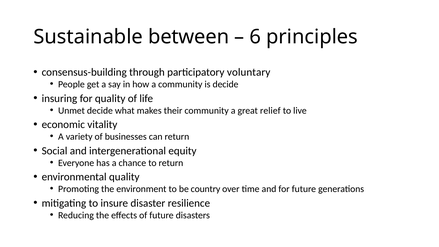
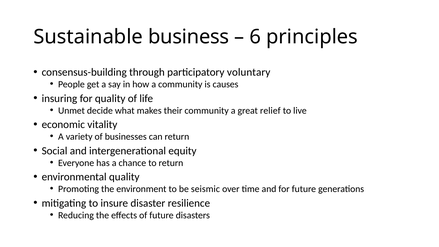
between: between -> business
is decide: decide -> causes
country: country -> seismic
